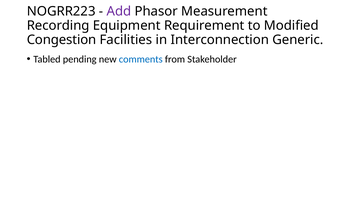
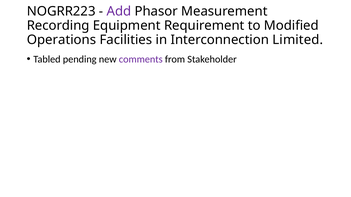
Congestion: Congestion -> Operations
Generic: Generic -> Limited
comments colour: blue -> purple
